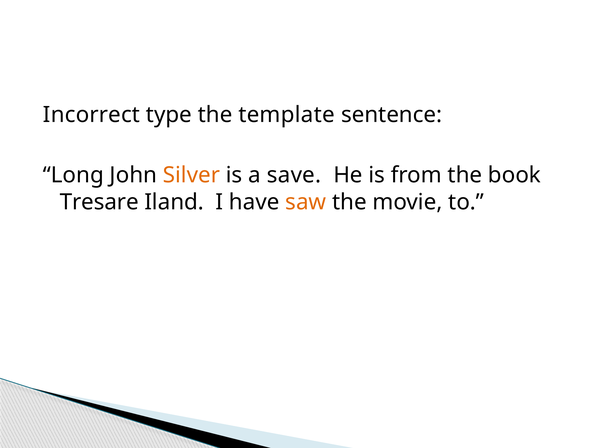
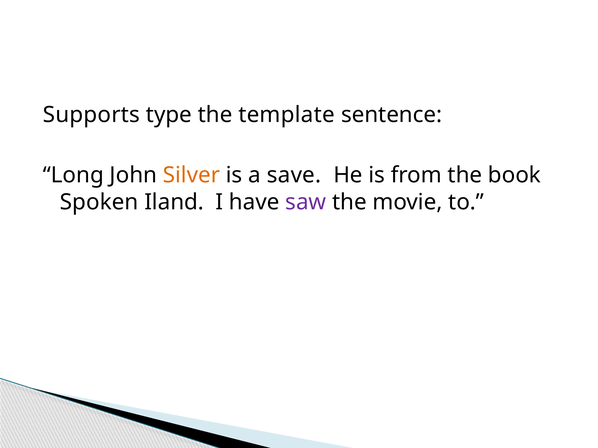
Incorrect: Incorrect -> Supports
Tresare: Tresare -> Spoken
saw colour: orange -> purple
